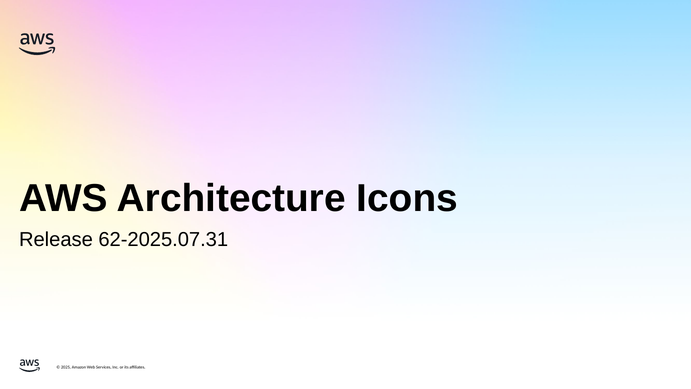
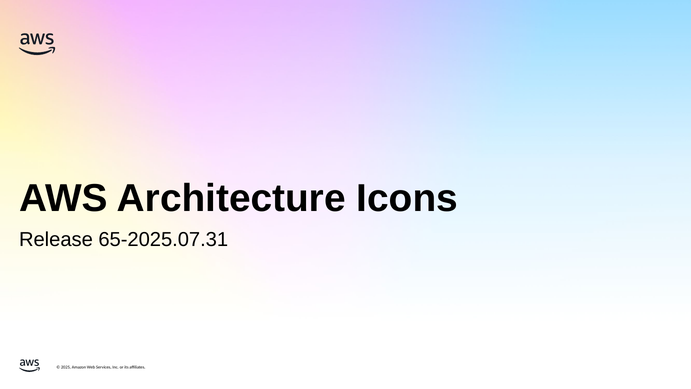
62-2025.07.31: 62-2025.07.31 -> 65-2025.07.31
